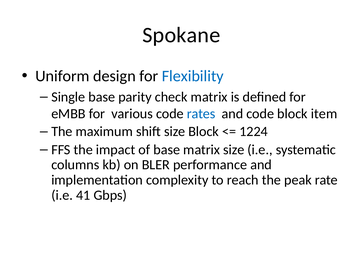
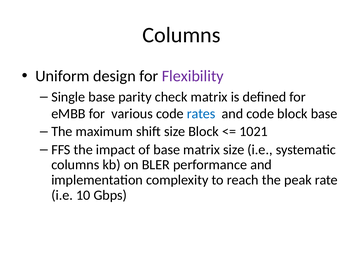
Spokane at (181, 35): Spokane -> Columns
Flexibility colour: blue -> purple
block item: item -> base
1224: 1224 -> 1021
41: 41 -> 10
